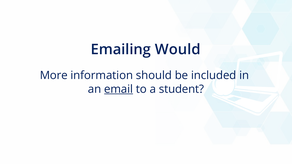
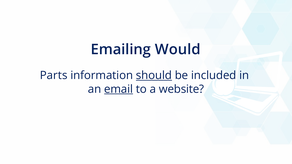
More: More -> Parts
should underline: none -> present
student: student -> website
